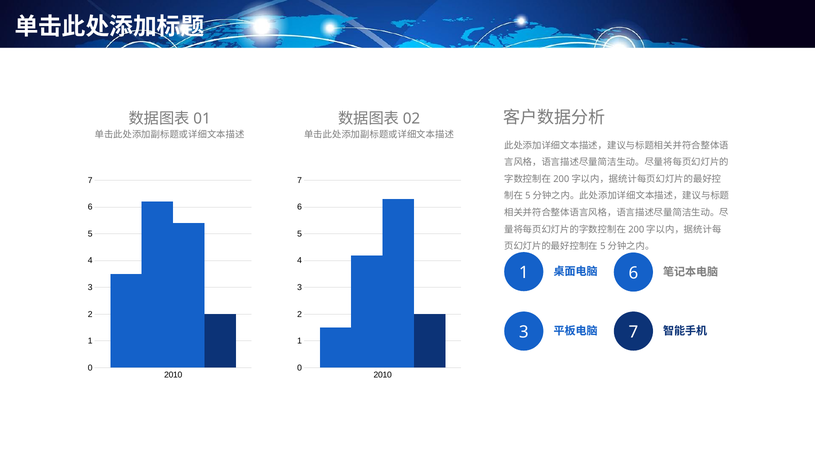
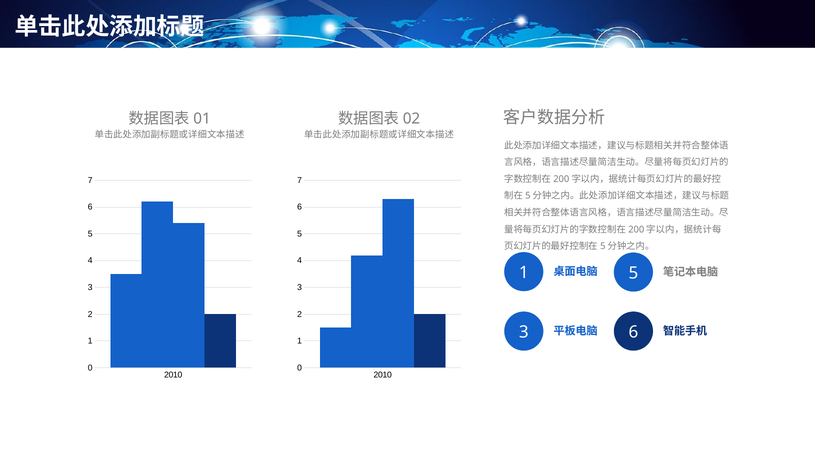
6 at (633, 273): 6 -> 5
7 at (633, 333): 7 -> 6
